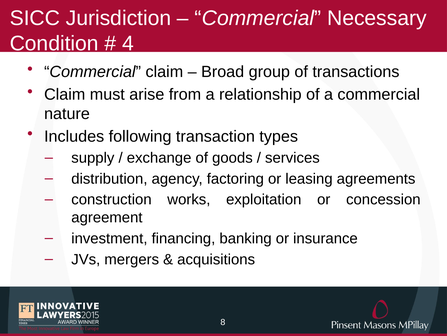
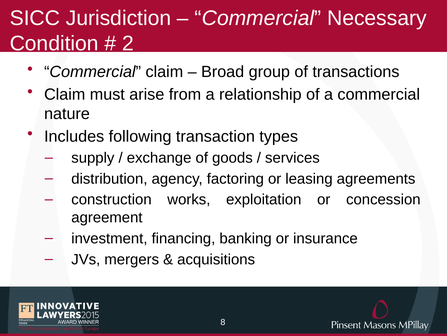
4: 4 -> 2
